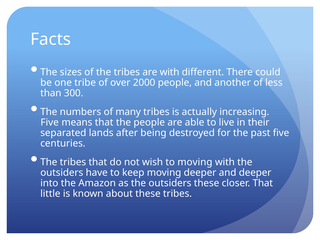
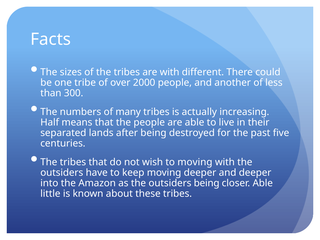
Five at (50, 122): Five -> Half
outsiders these: these -> being
closer That: That -> Able
